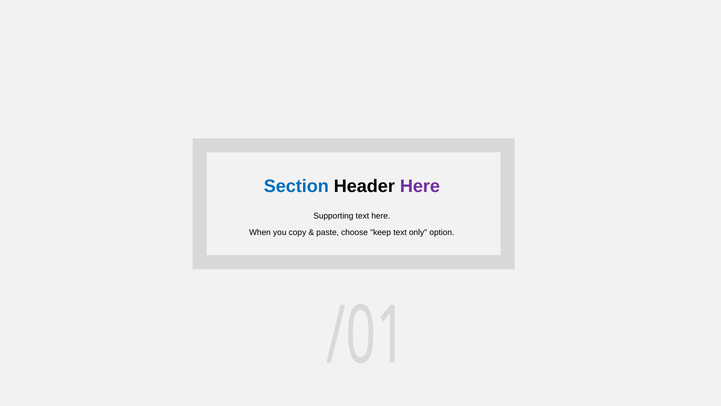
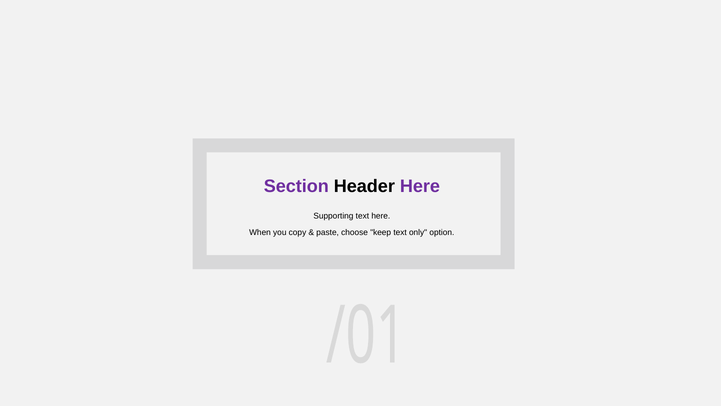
Section colour: blue -> purple
